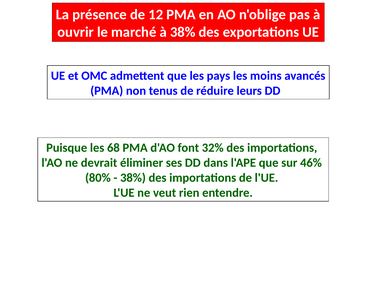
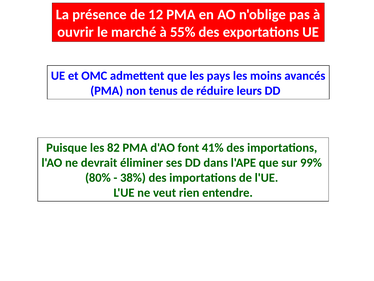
à 38%: 38% -> 55%
68: 68 -> 82
32%: 32% -> 41%
46%: 46% -> 99%
